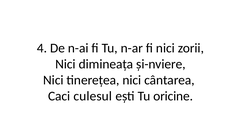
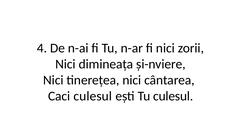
Tu oricine: oricine -> culesul
